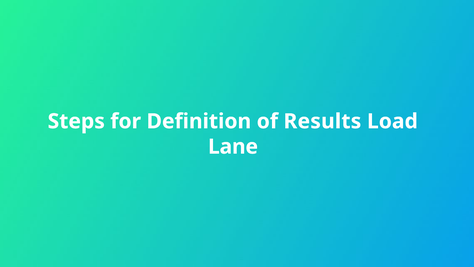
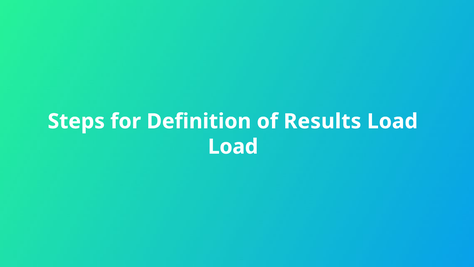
Lane at (233, 146): Lane -> Load
